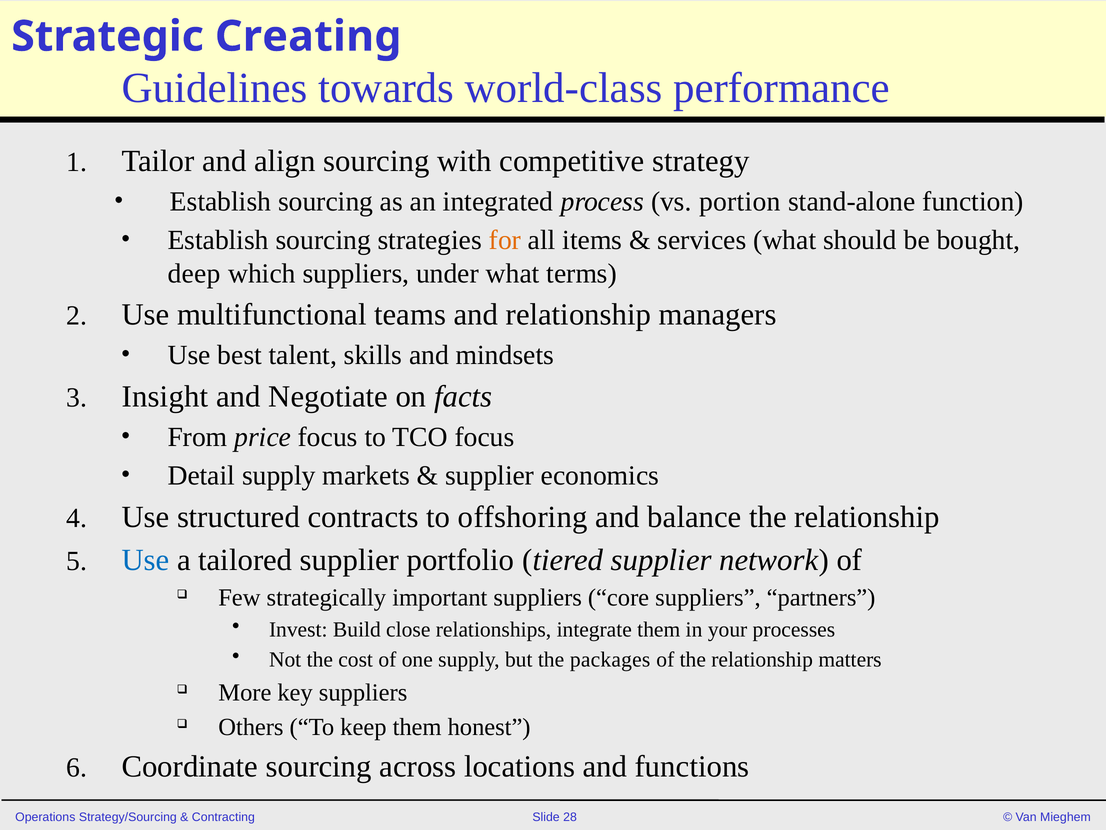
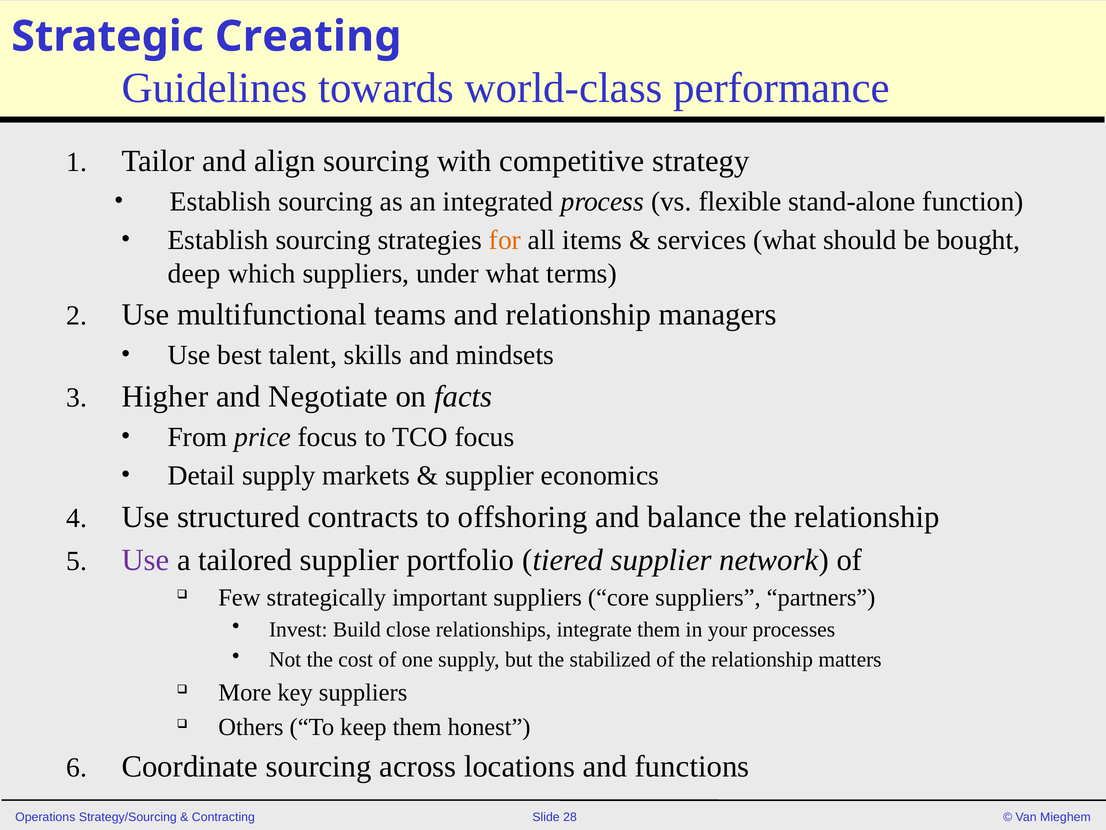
portion: portion -> flexible
Insight: Insight -> Higher
Use at (145, 560) colour: blue -> purple
packages: packages -> stabilized
